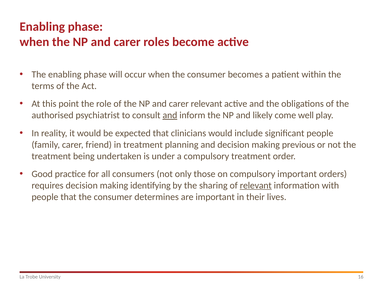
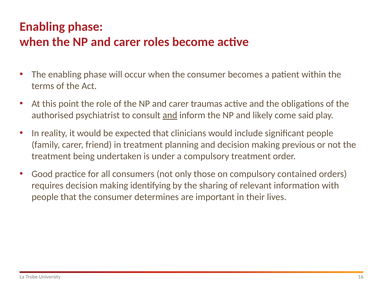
carer relevant: relevant -> traumas
well: well -> said
compulsory important: important -> contained
relevant at (256, 186) underline: present -> none
